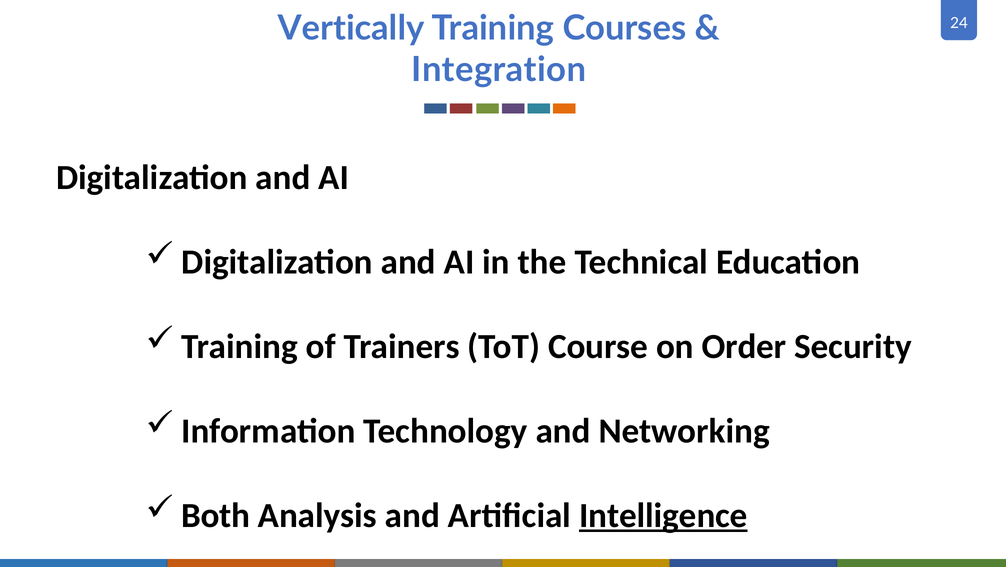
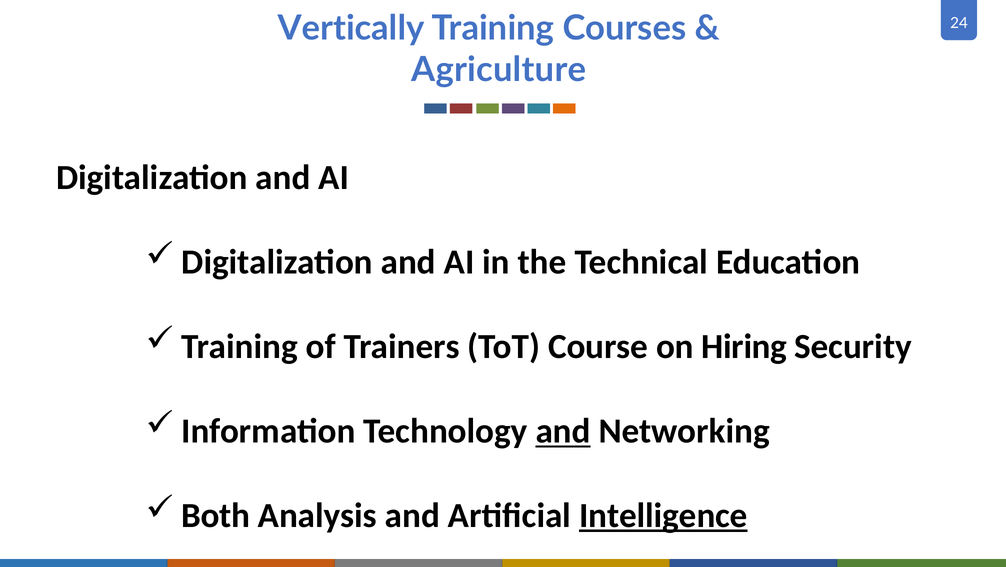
Integration: Integration -> Agriculture
Order: Order -> Hiring
and at (563, 431) underline: none -> present
